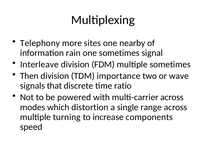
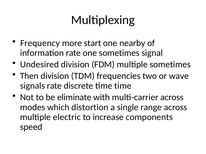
Telephony: Telephony -> Frequency
sites: sites -> start
information rain: rain -> rate
Interleave: Interleave -> Undesired
importance: importance -> frequencies
signals that: that -> rate
time ratio: ratio -> time
powered: powered -> eliminate
turning: turning -> electric
